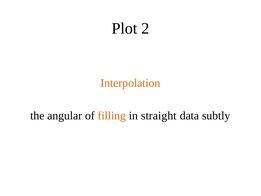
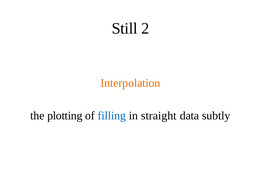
Plot: Plot -> Still
angular: angular -> plotting
filling colour: orange -> blue
